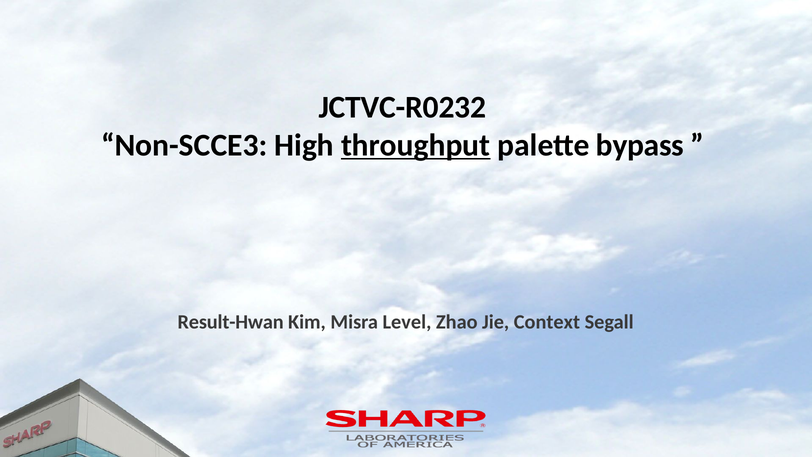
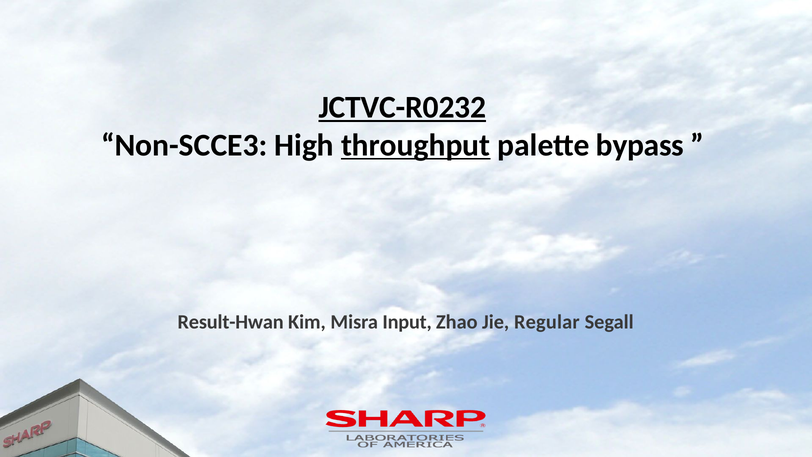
JCTVC-R0232 underline: none -> present
Level: Level -> Input
Context: Context -> Regular
